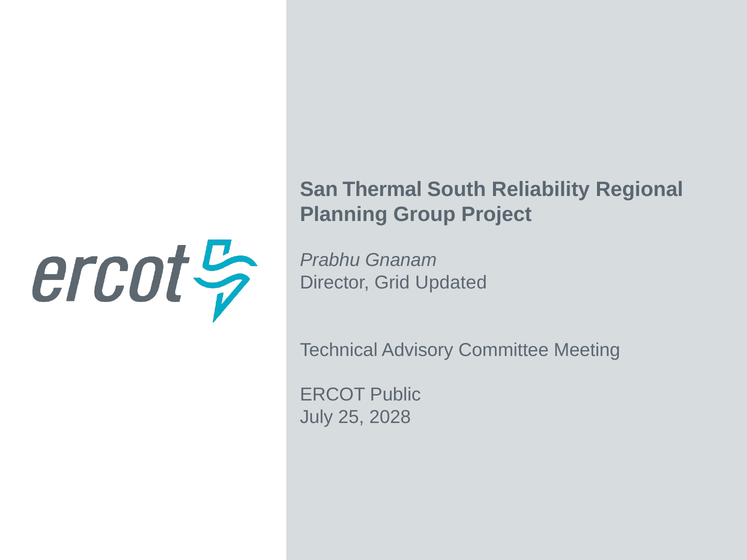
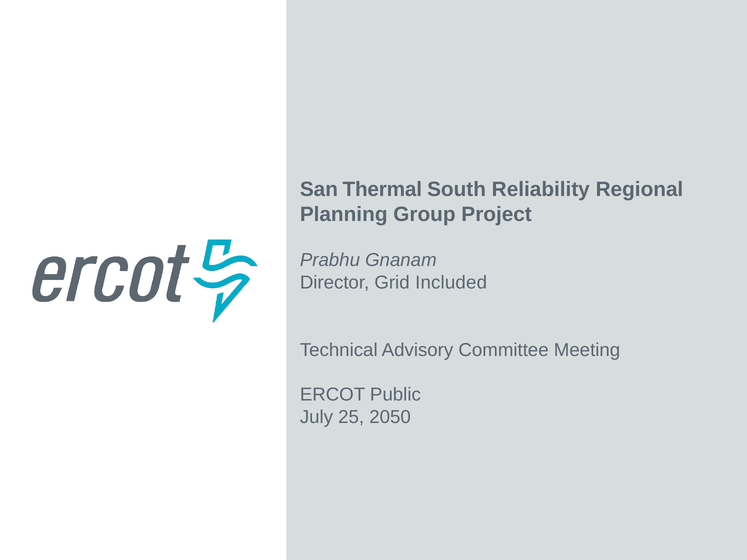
Updated: Updated -> Included
2028: 2028 -> 2050
